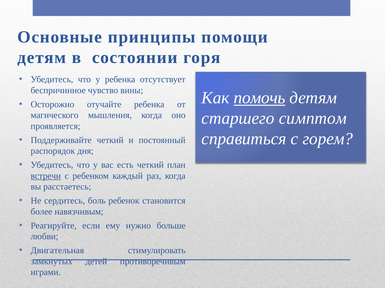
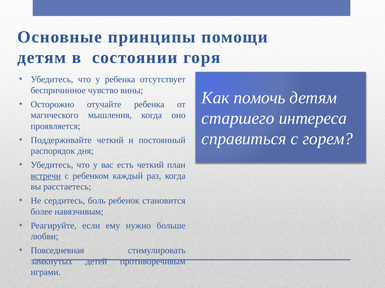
помочь underline: present -> none
симптом: симптом -> интереса
Двигательная: Двигательная -> Повседневная
